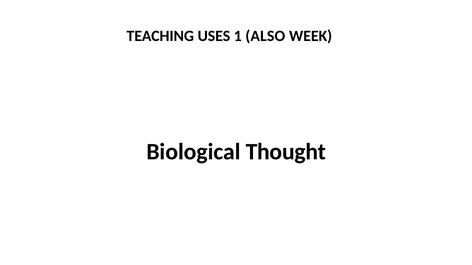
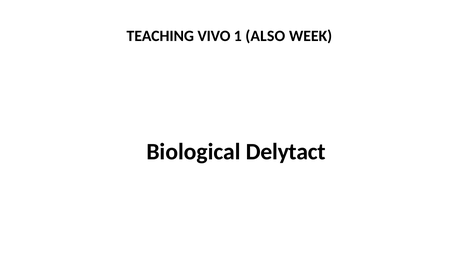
USES: USES -> VIVO
Thought: Thought -> Delytact
